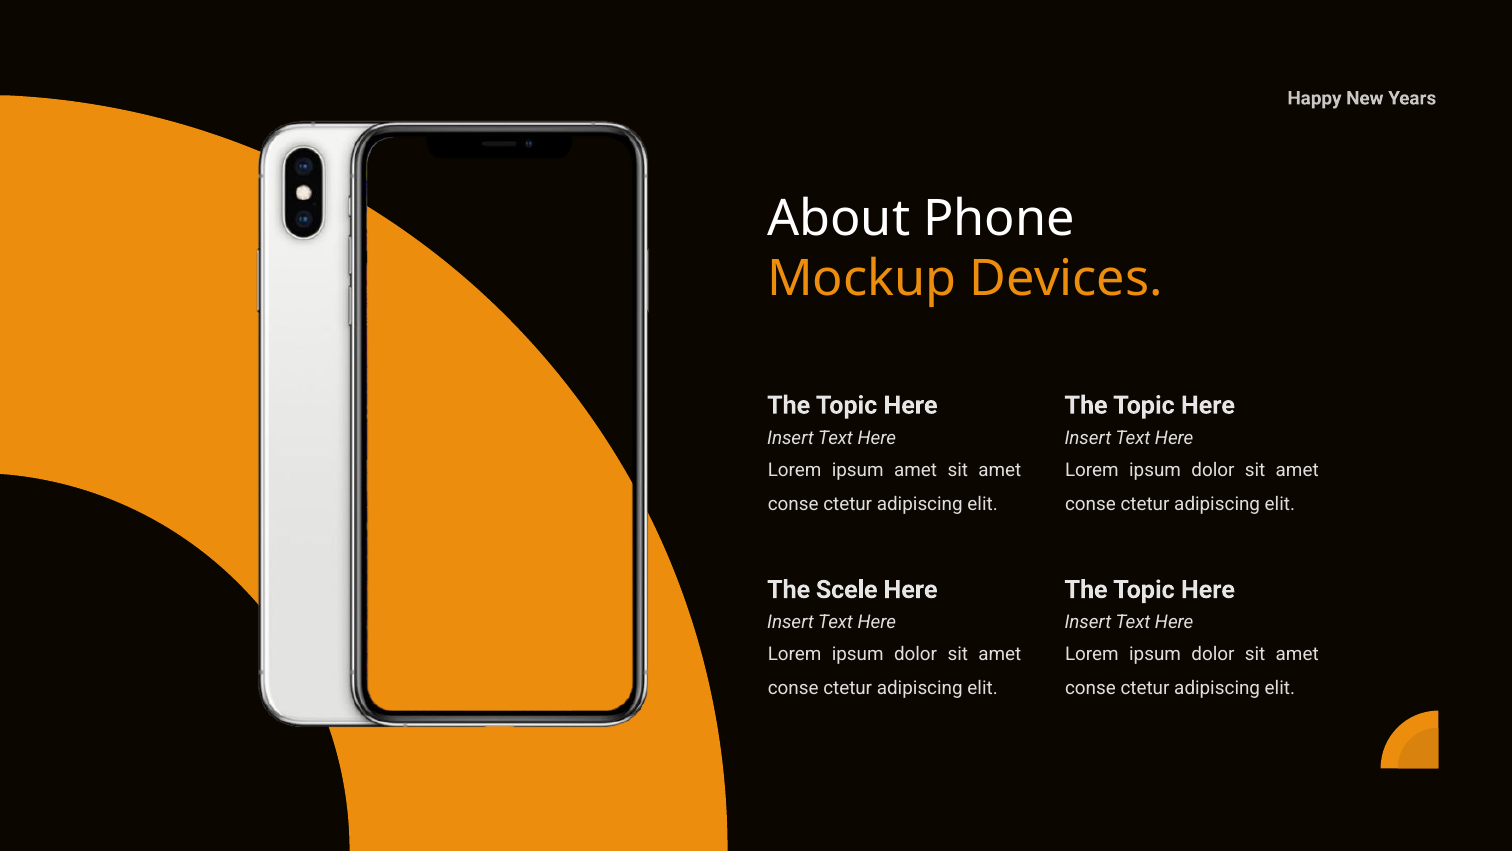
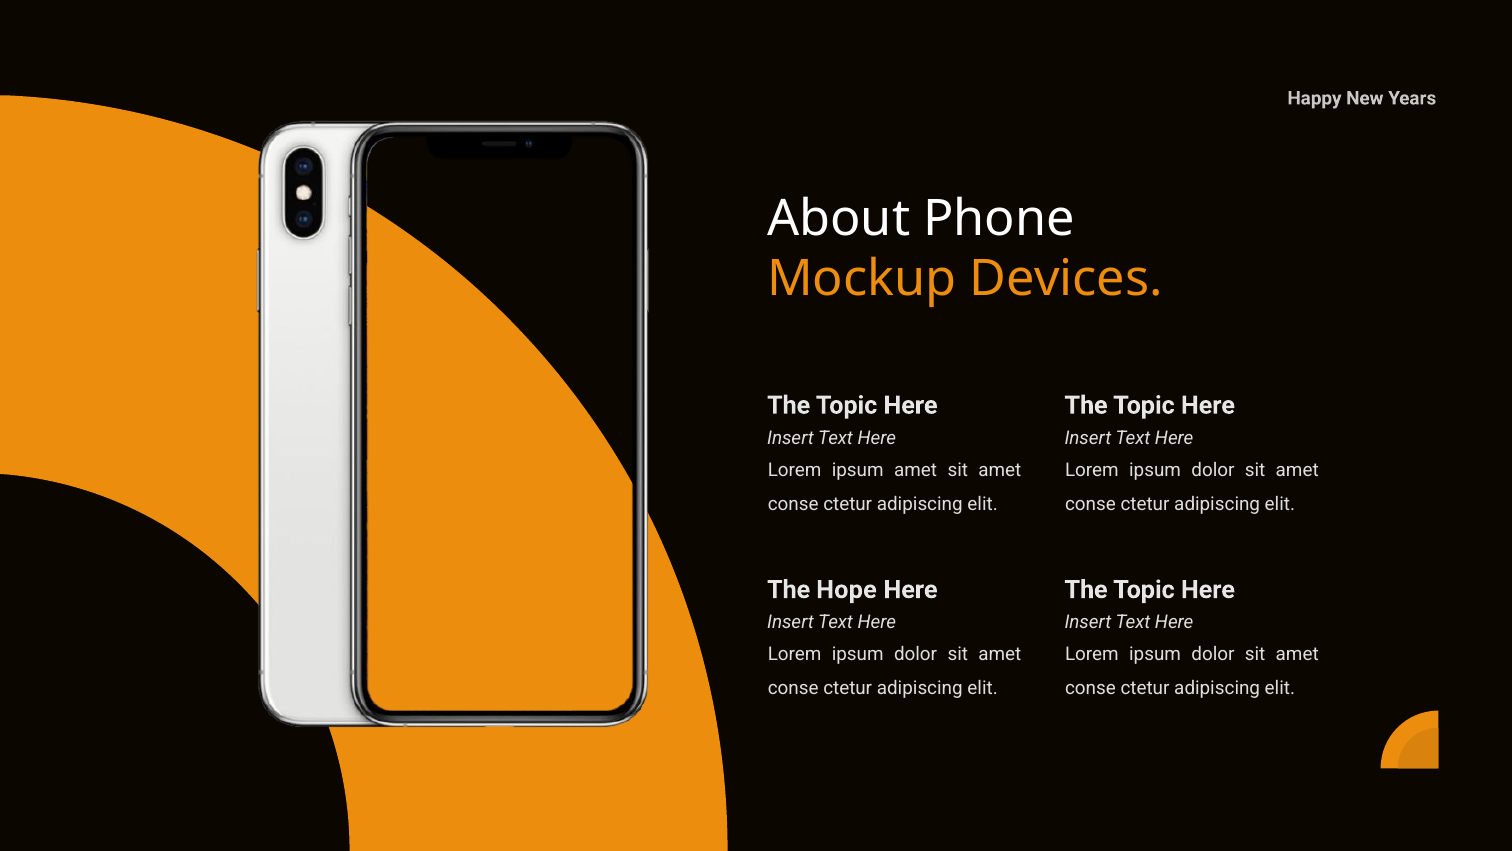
Scele: Scele -> Hope
